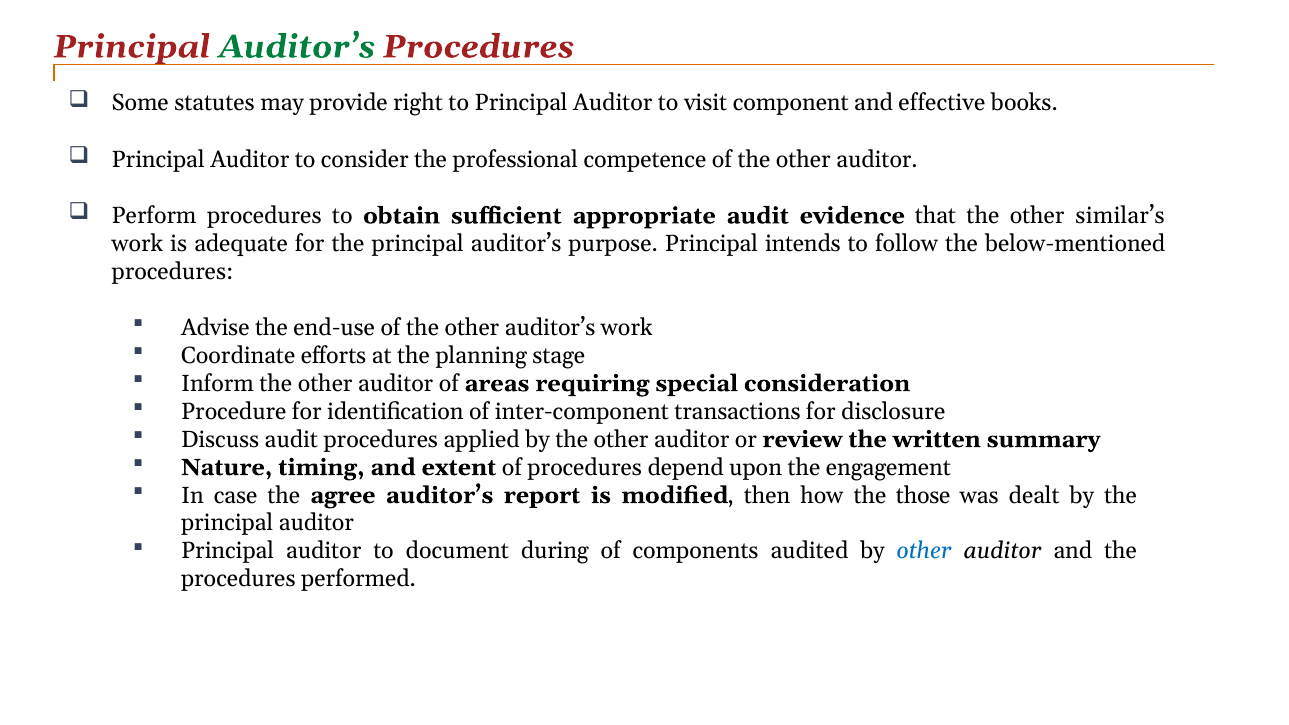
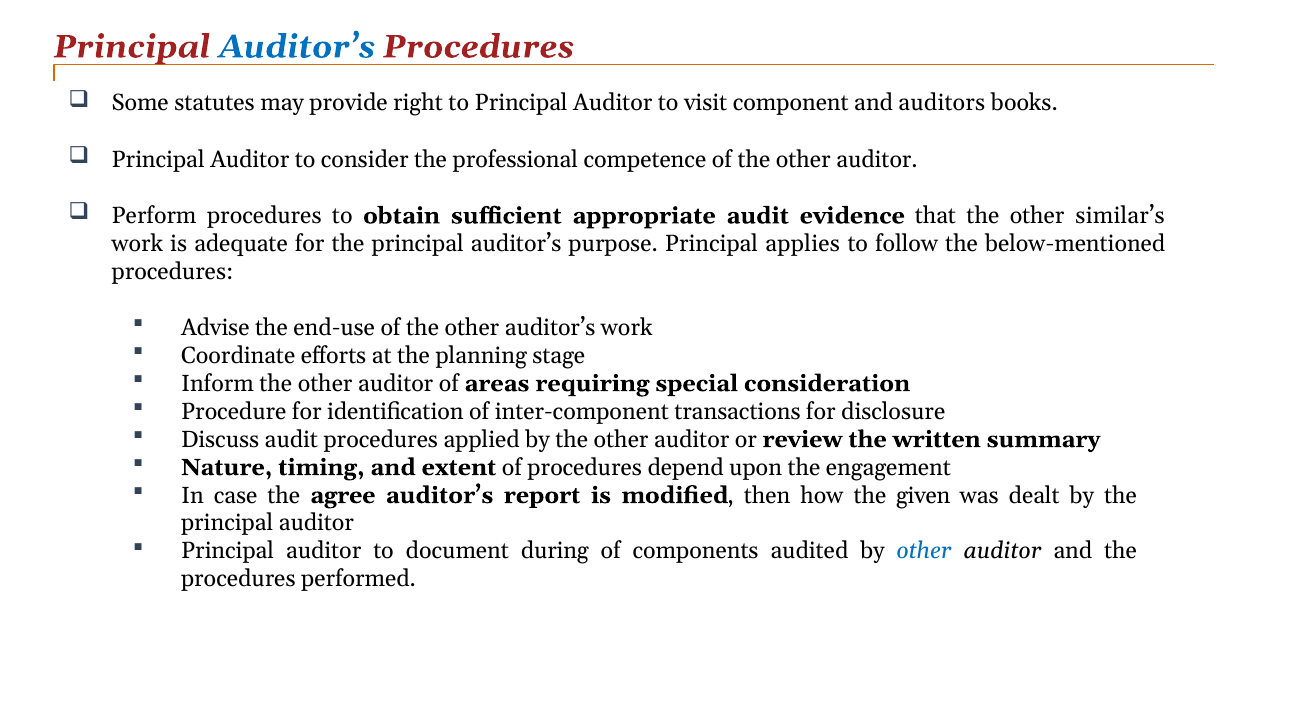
Auditor’s at (297, 47) colour: green -> blue
effective: effective -> auditors
intends: intends -> applies
those: those -> given
